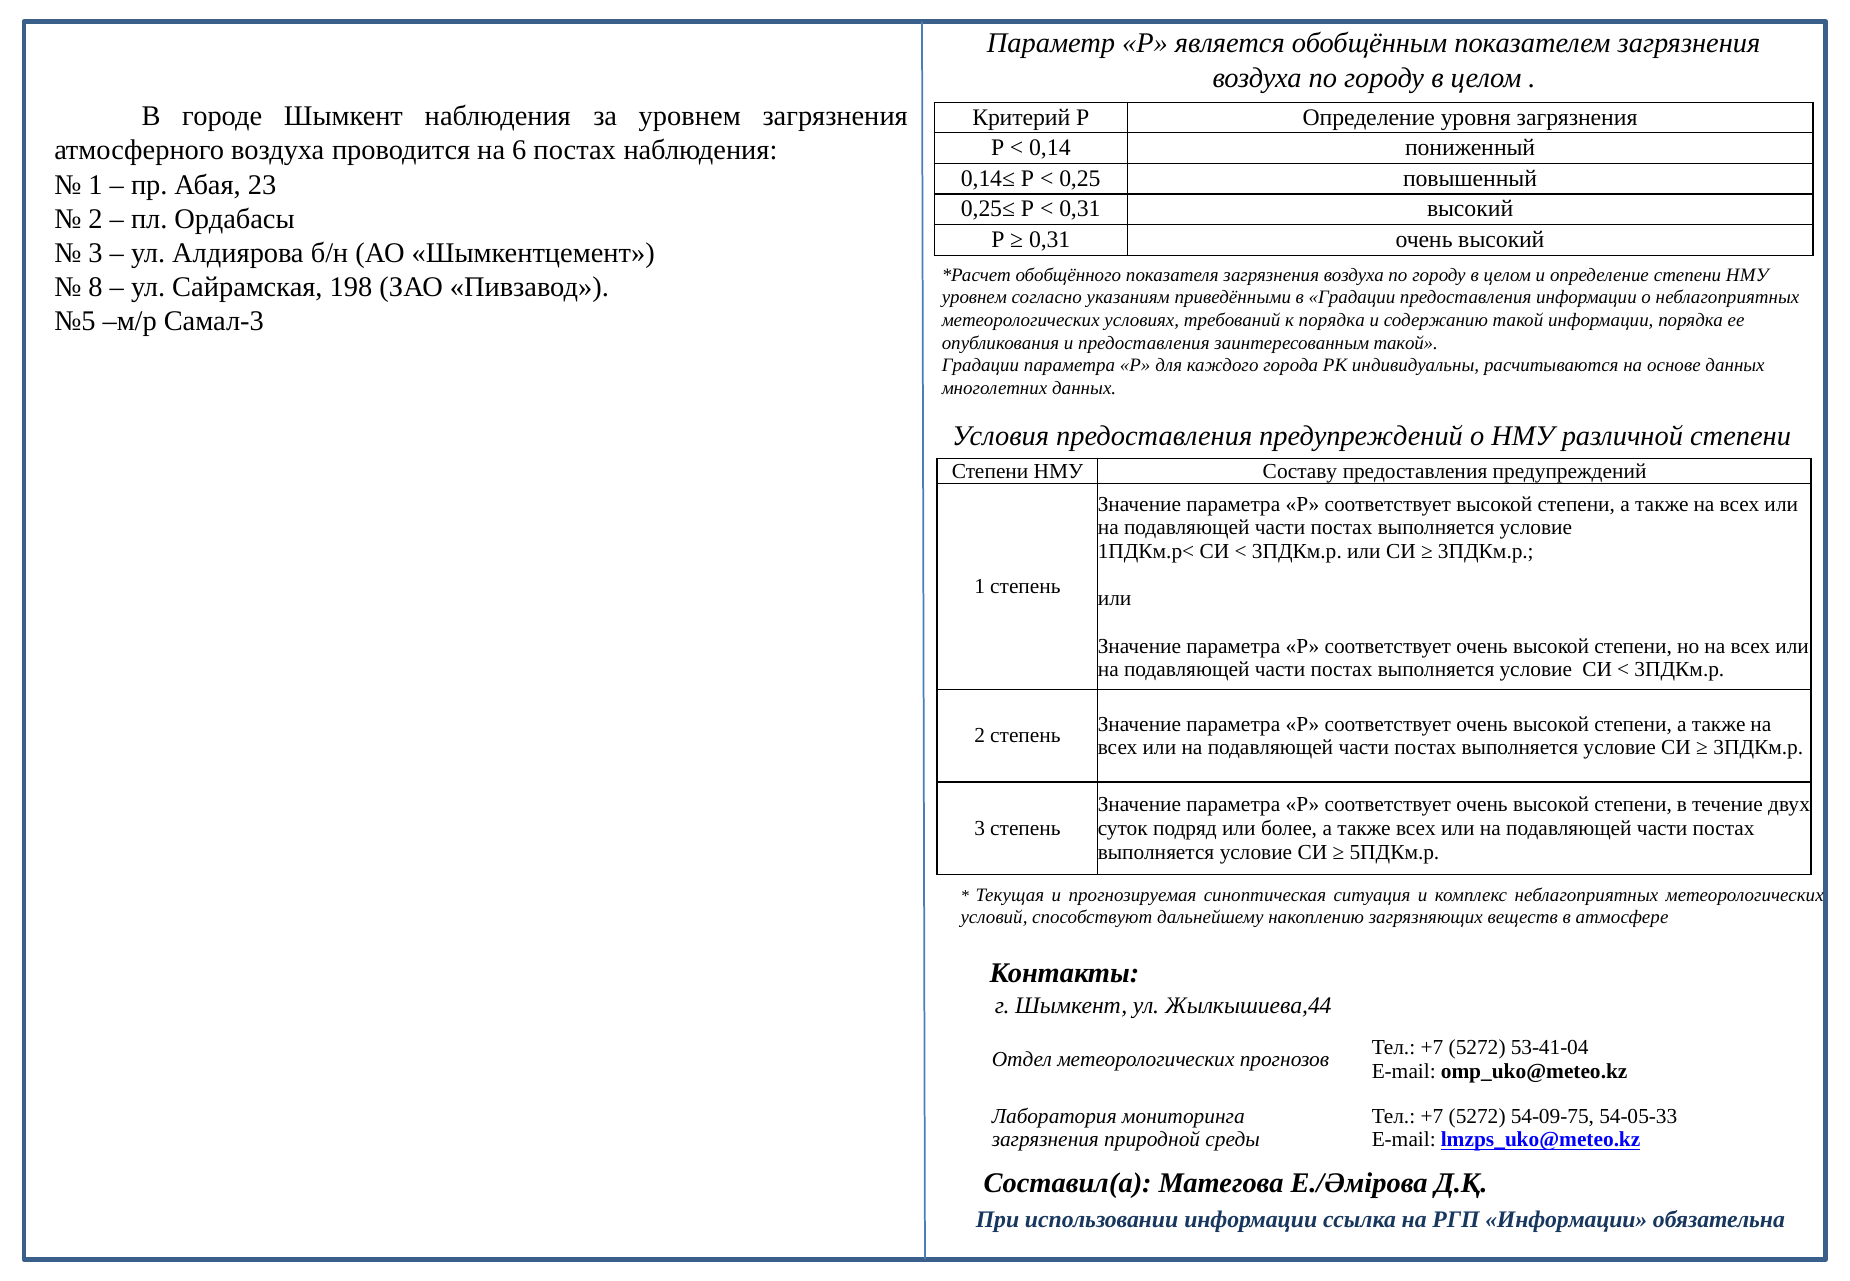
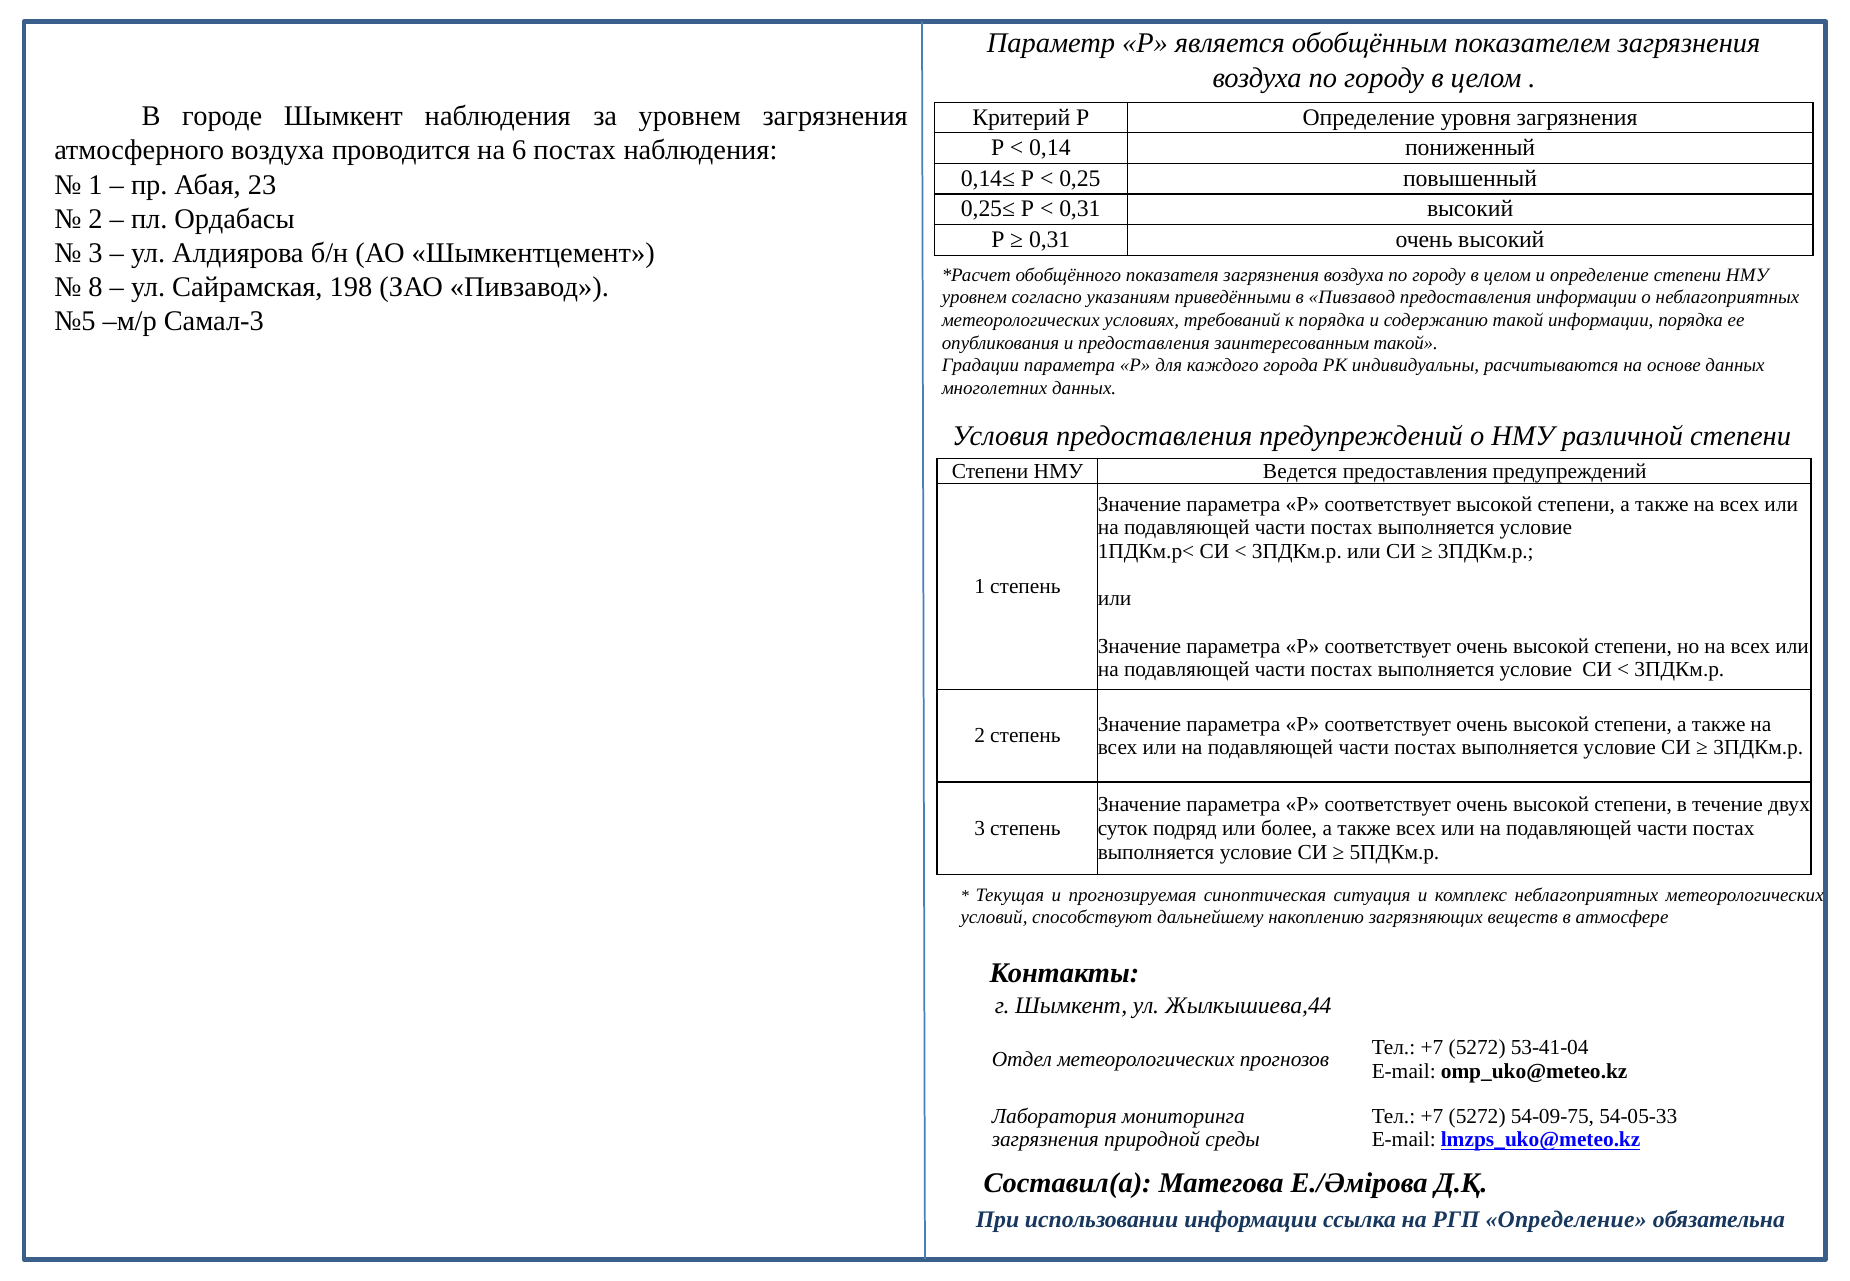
в Градации: Градации -> Пивзавод
Составу: Составу -> Ведется
РГП Информации: Информации -> Определение
